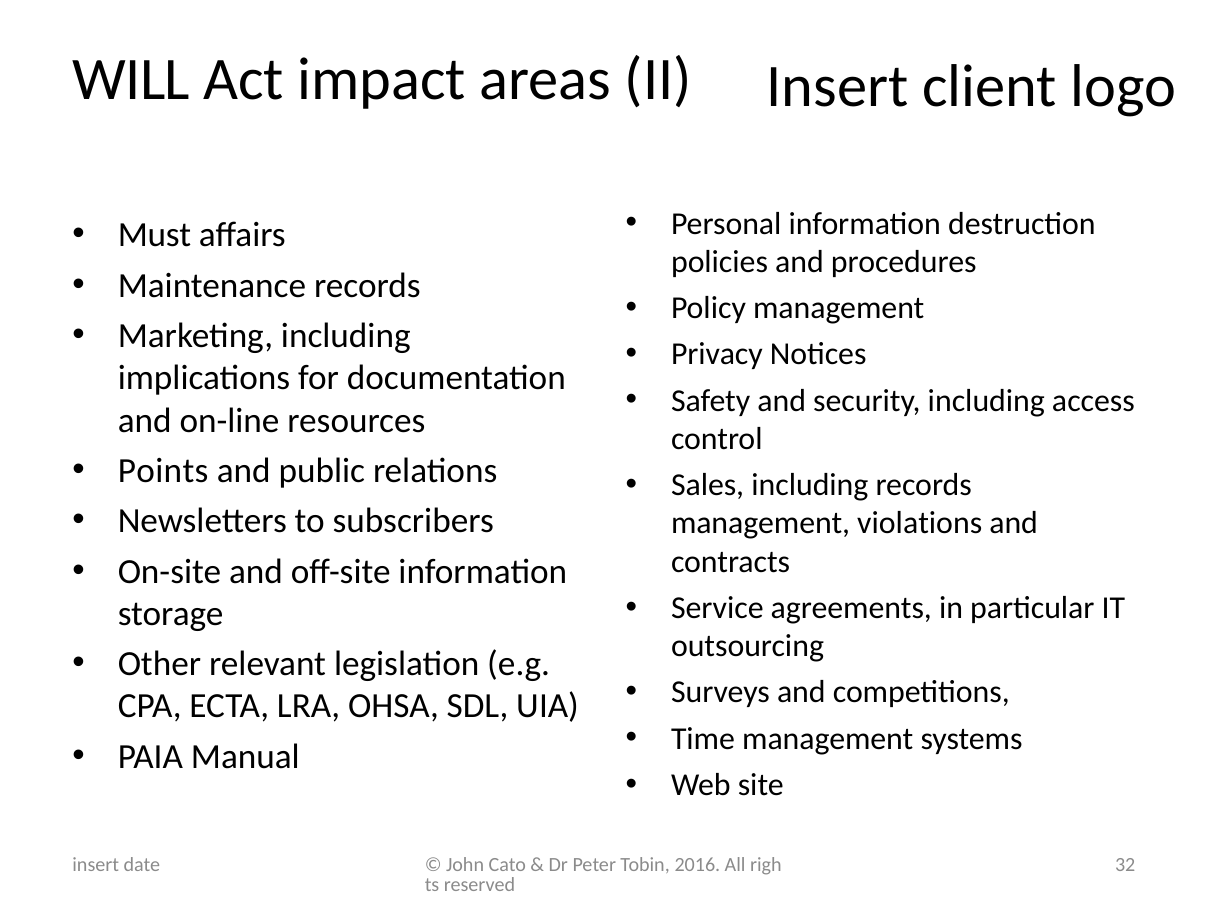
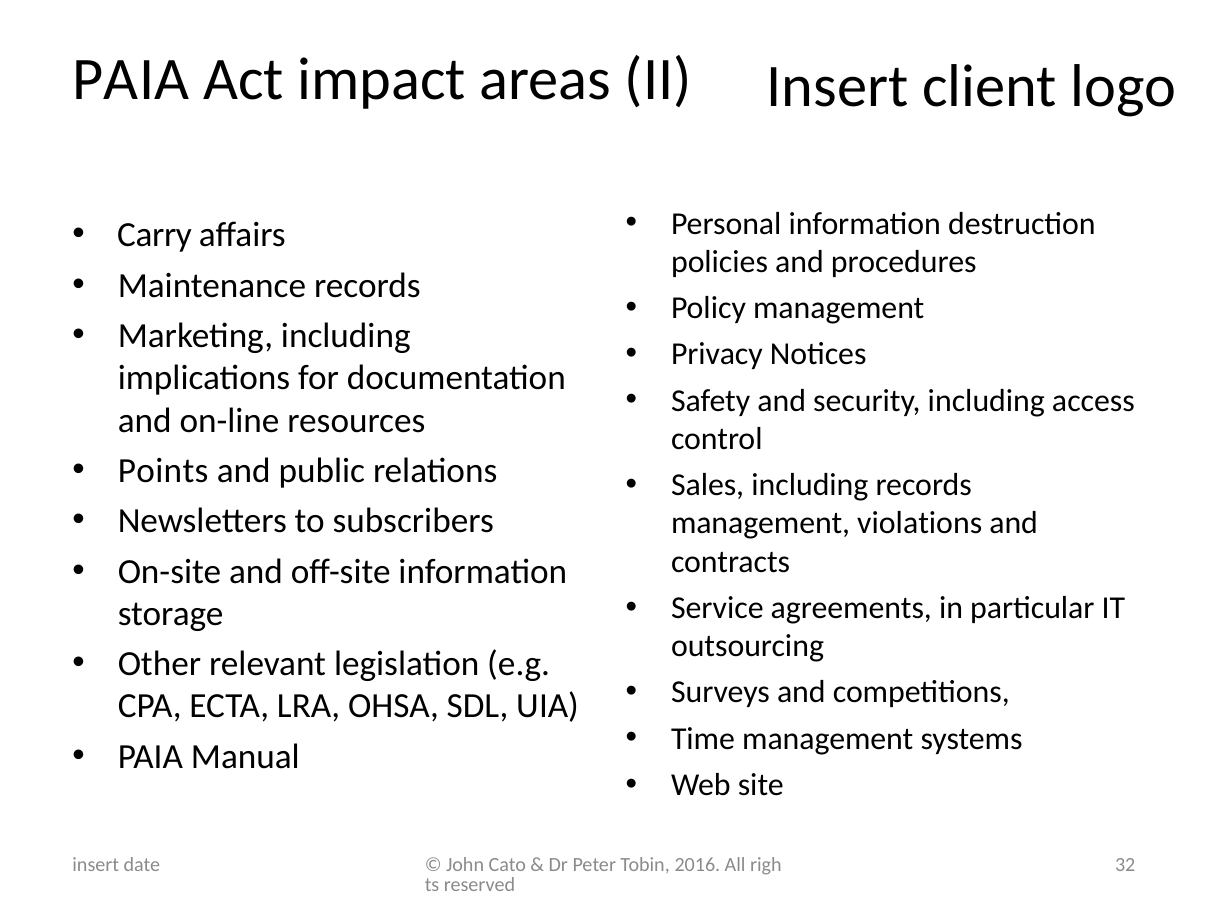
WILL at (131, 80): WILL -> PAIA
Must: Must -> Carry
